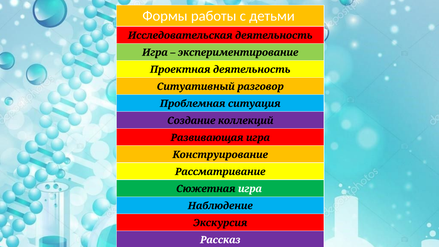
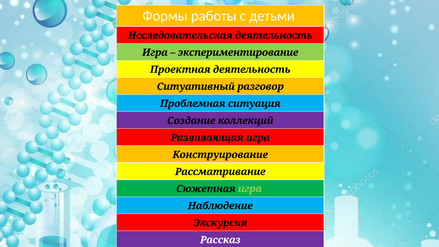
игра at (250, 189) colour: white -> light green
